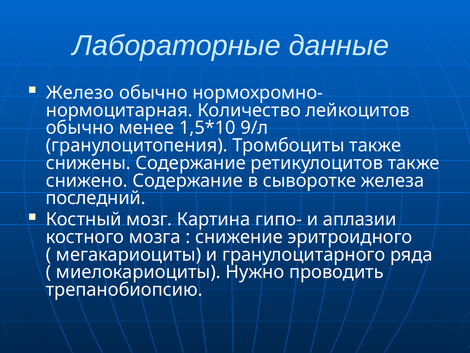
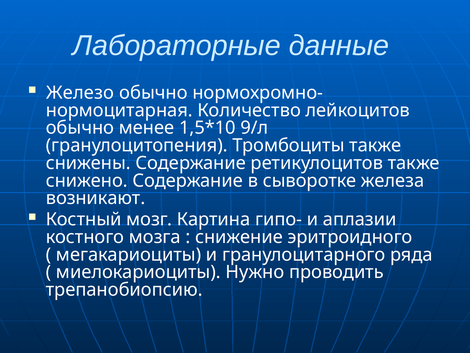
последний: последний -> возникают
